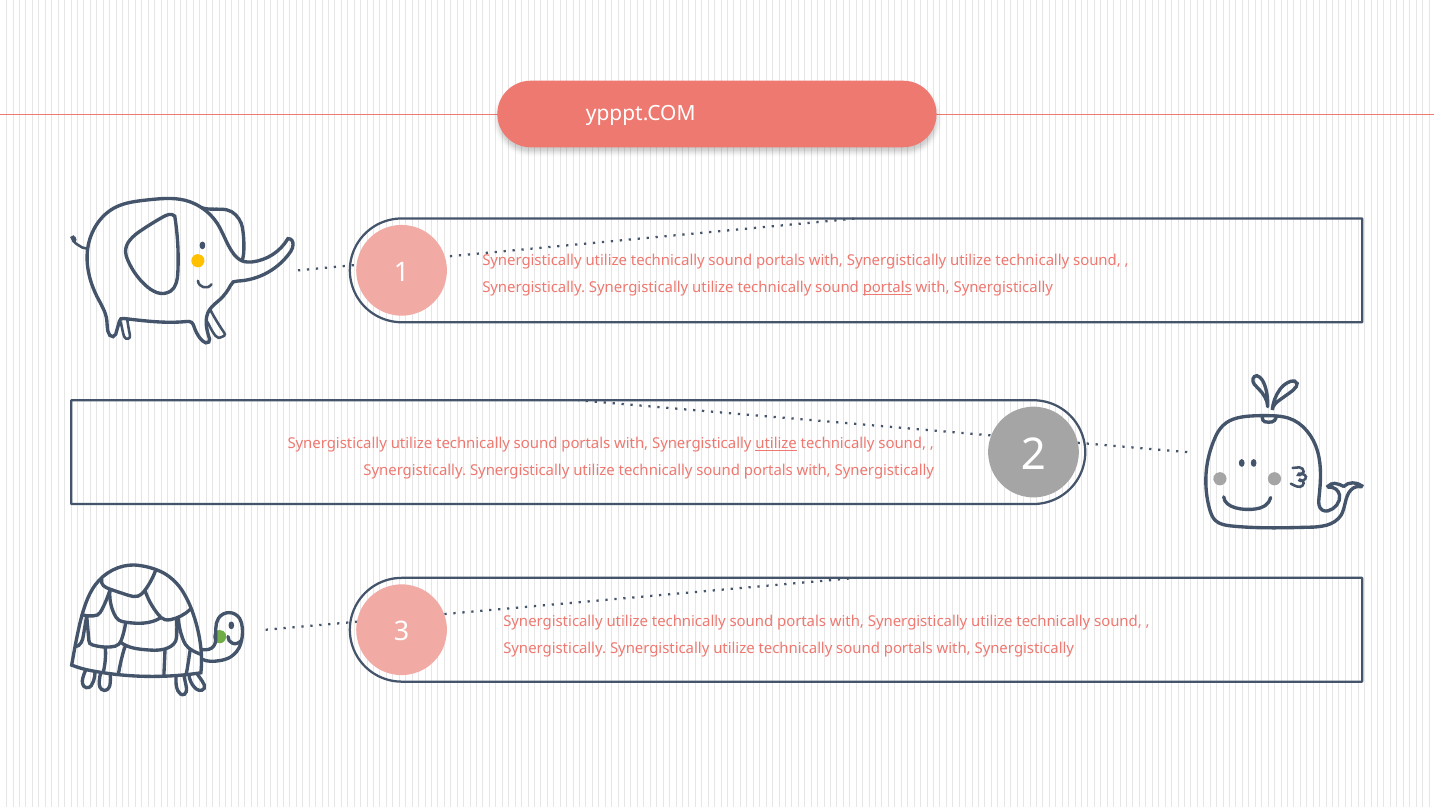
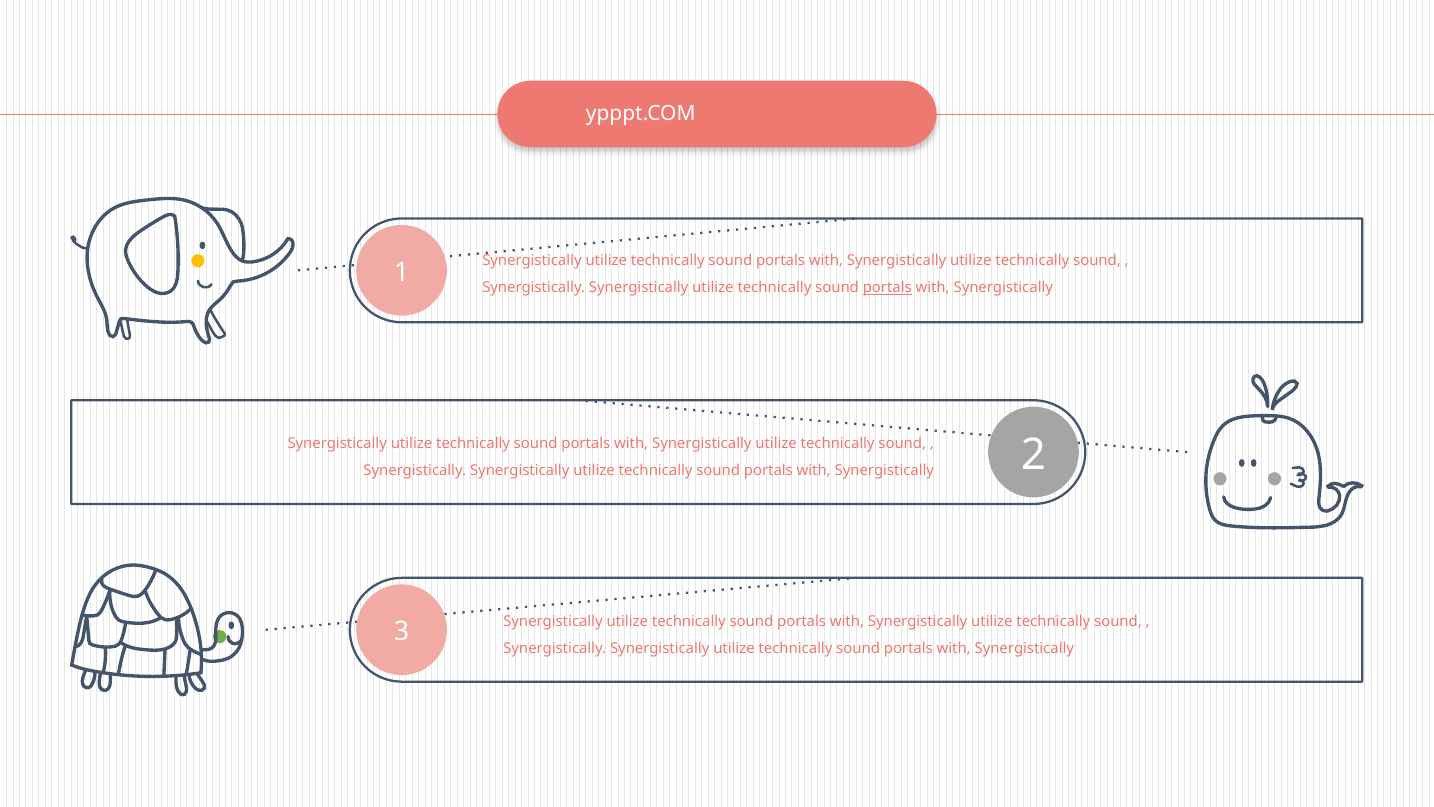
utilize at (776, 444) underline: present -> none
